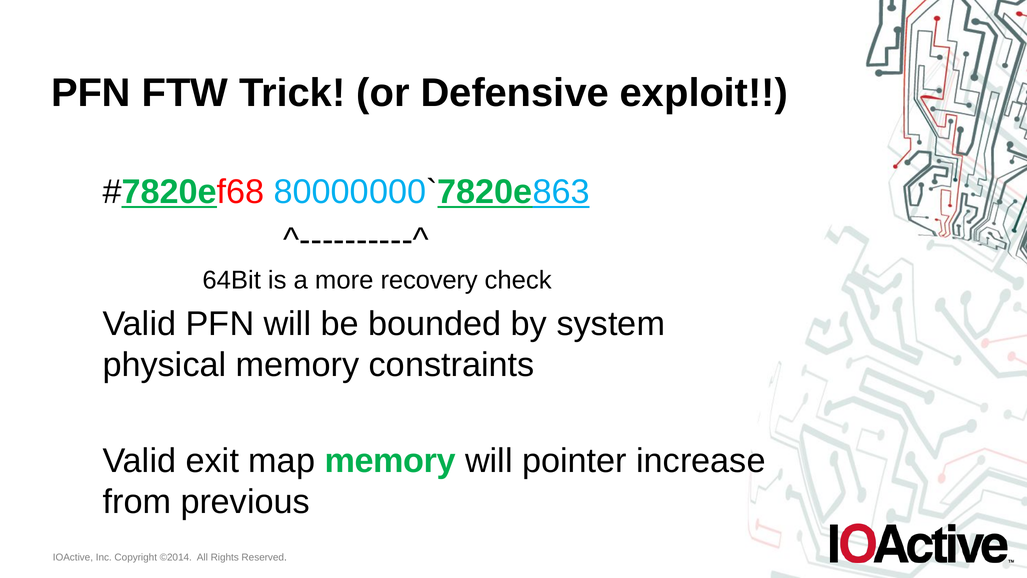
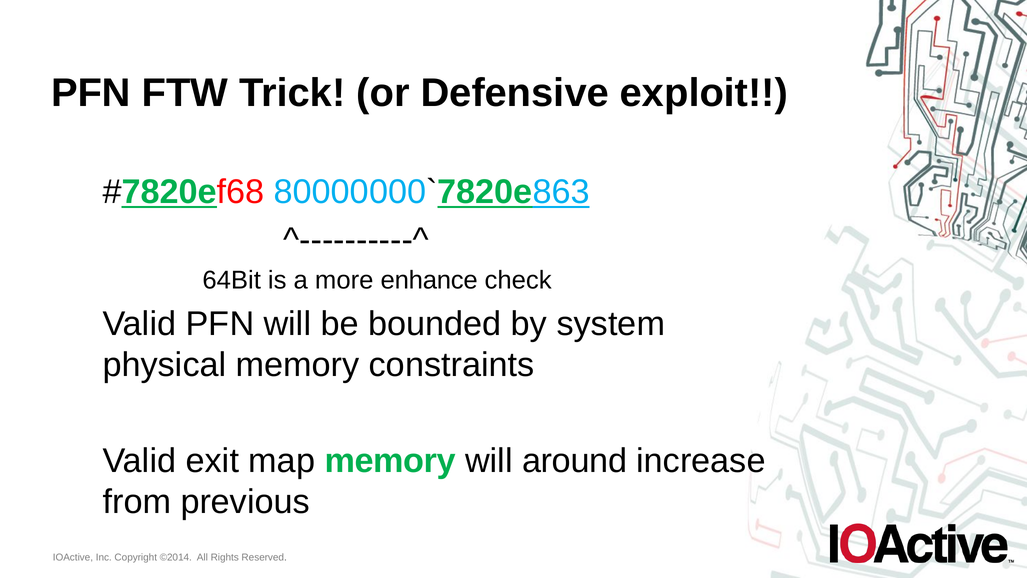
recovery: recovery -> enhance
pointer: pointer -> around
